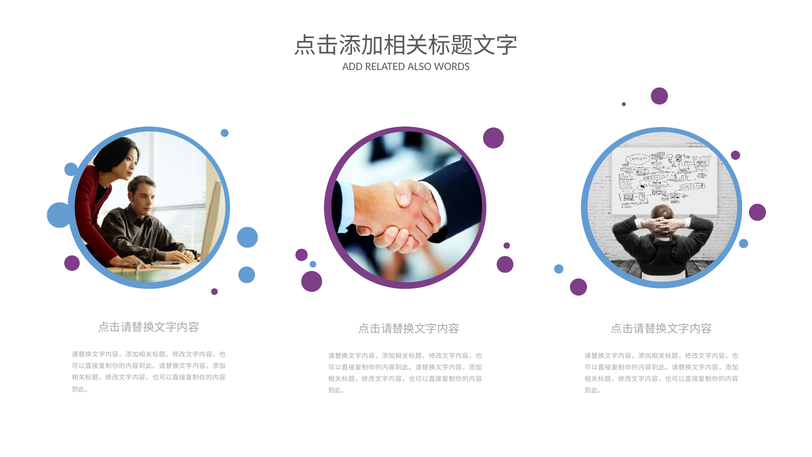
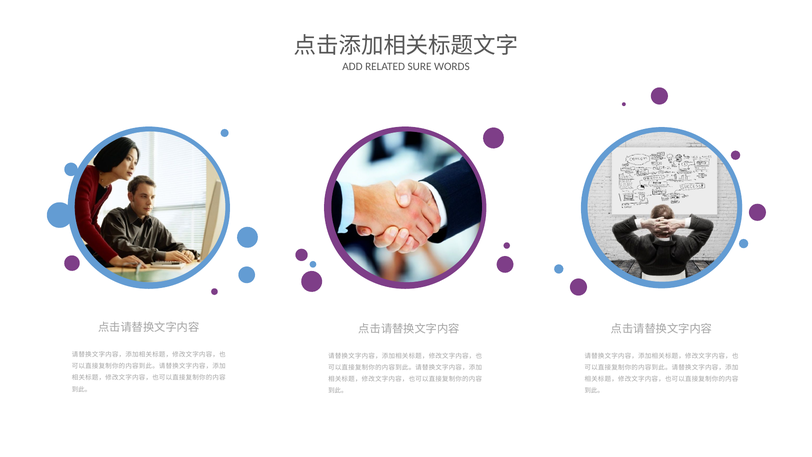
ALSO: ALSO -> SURE
